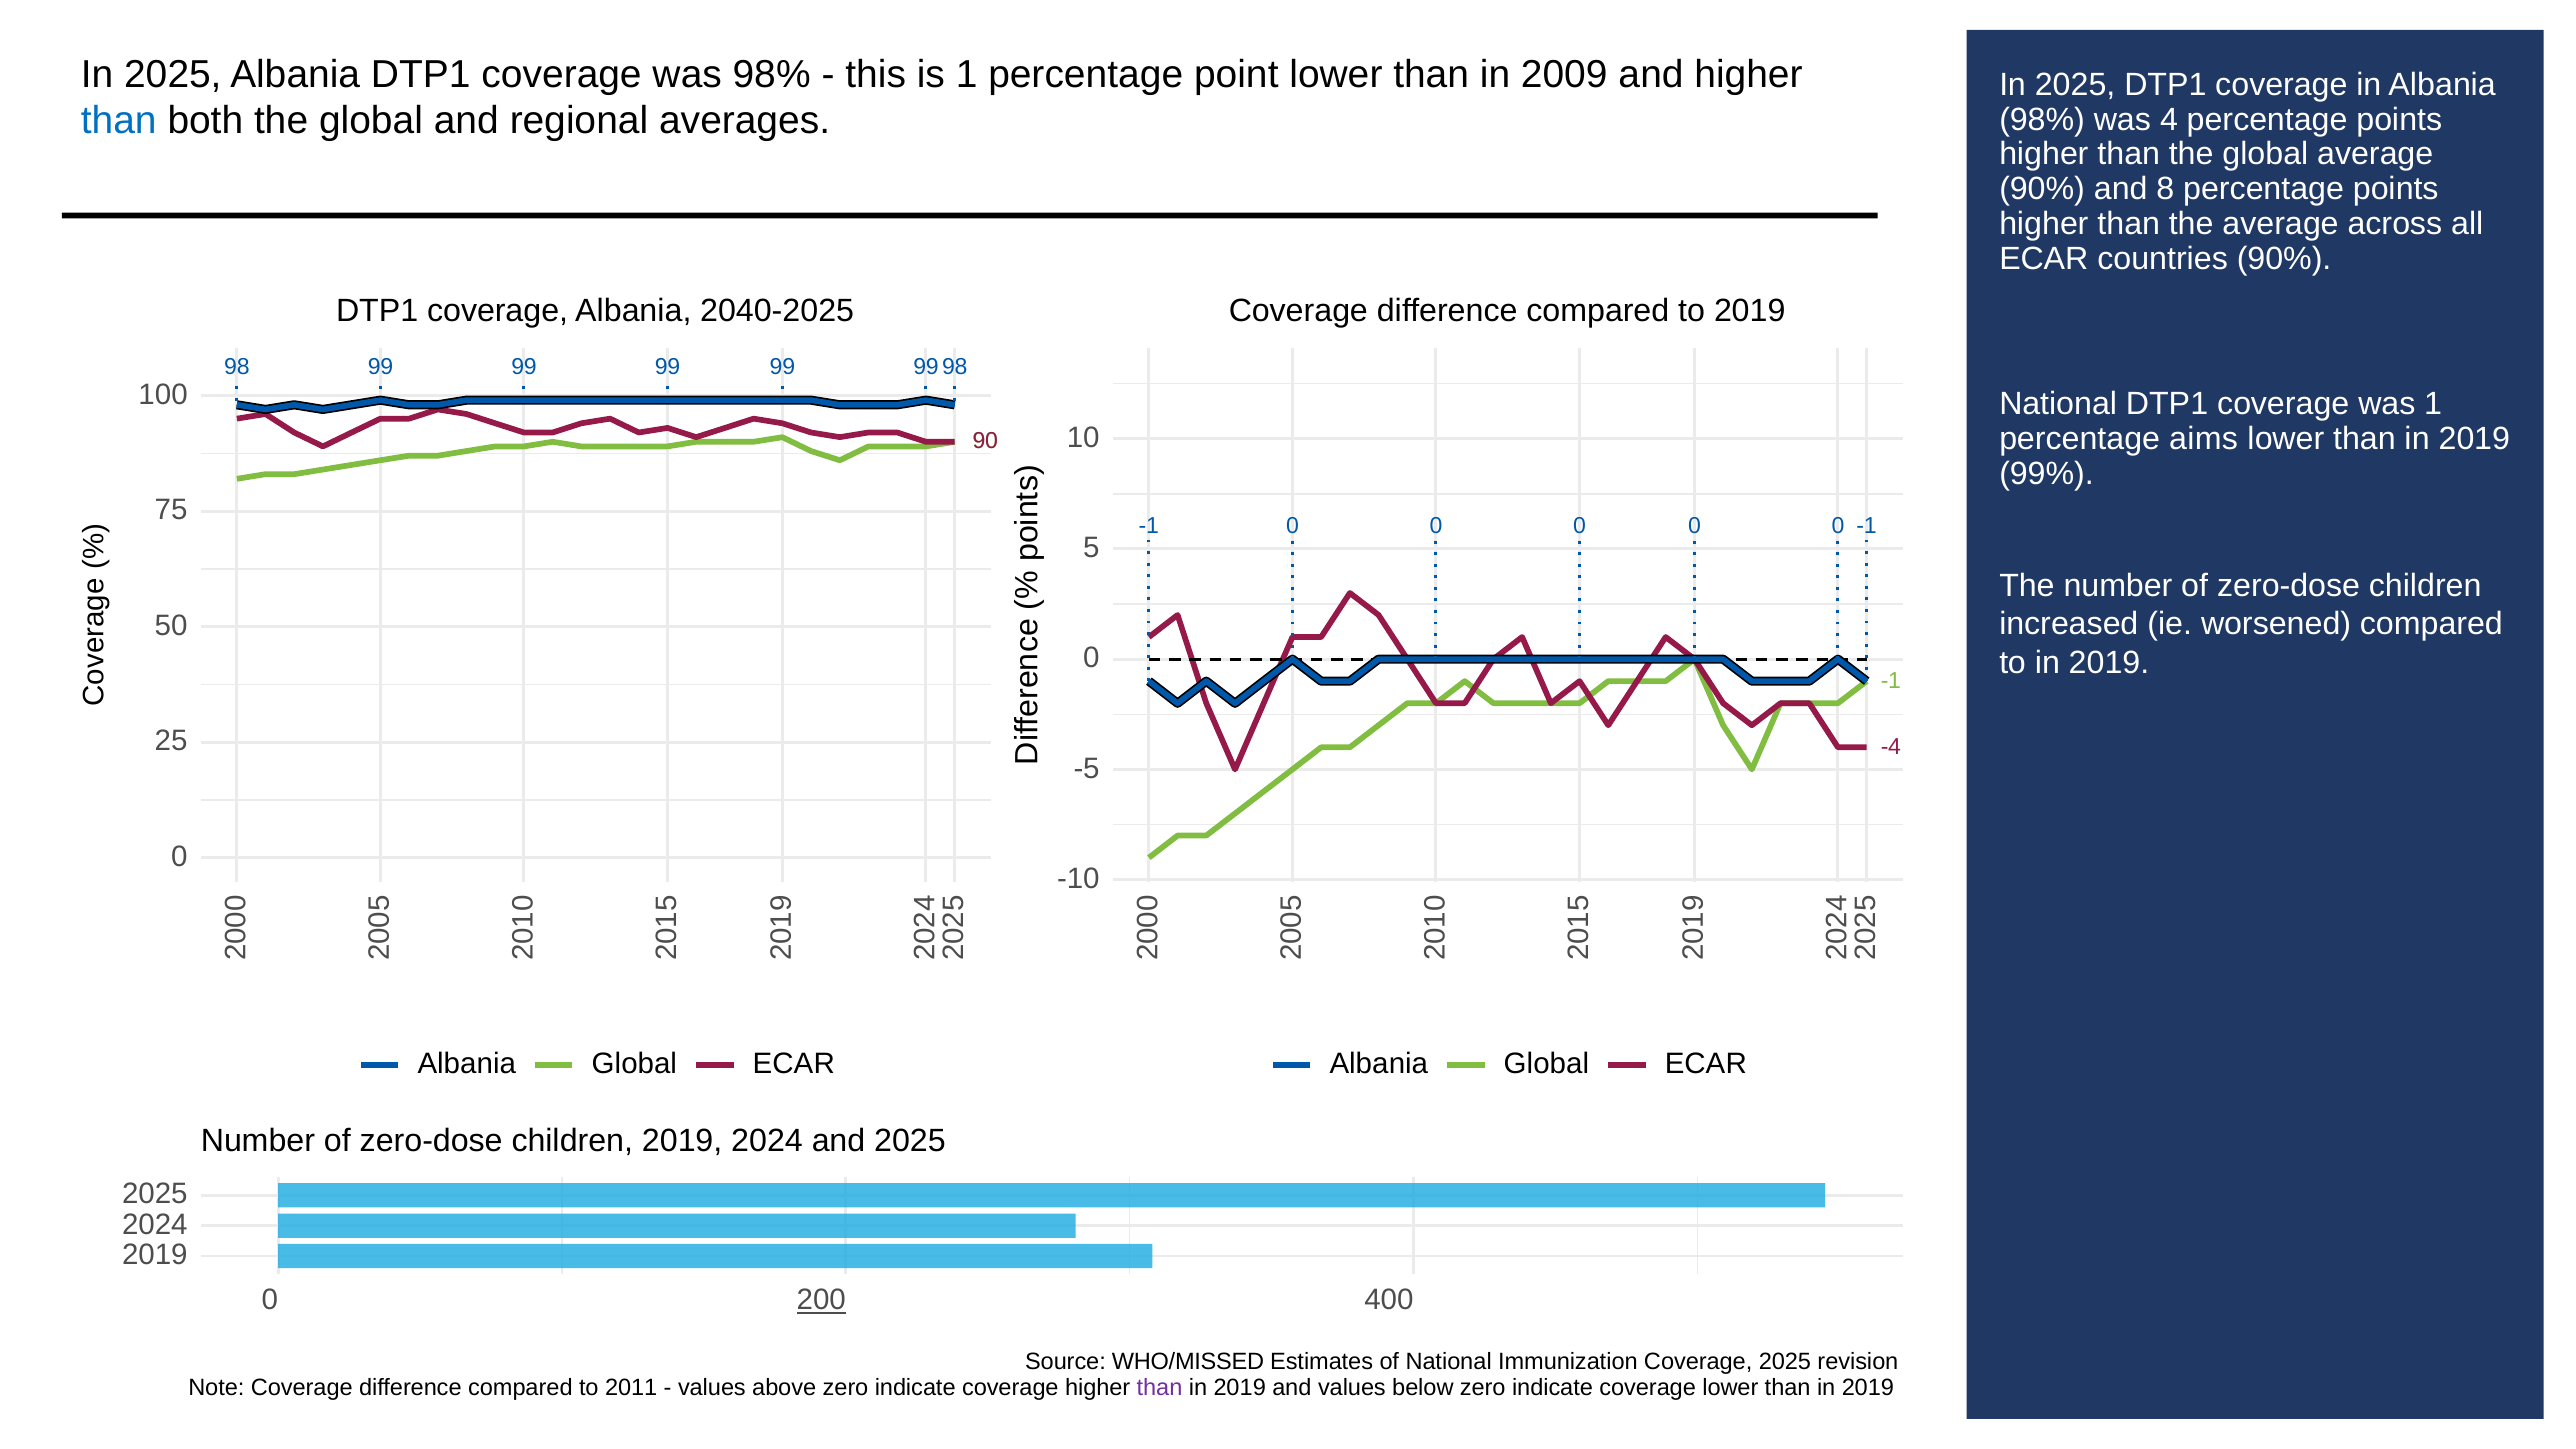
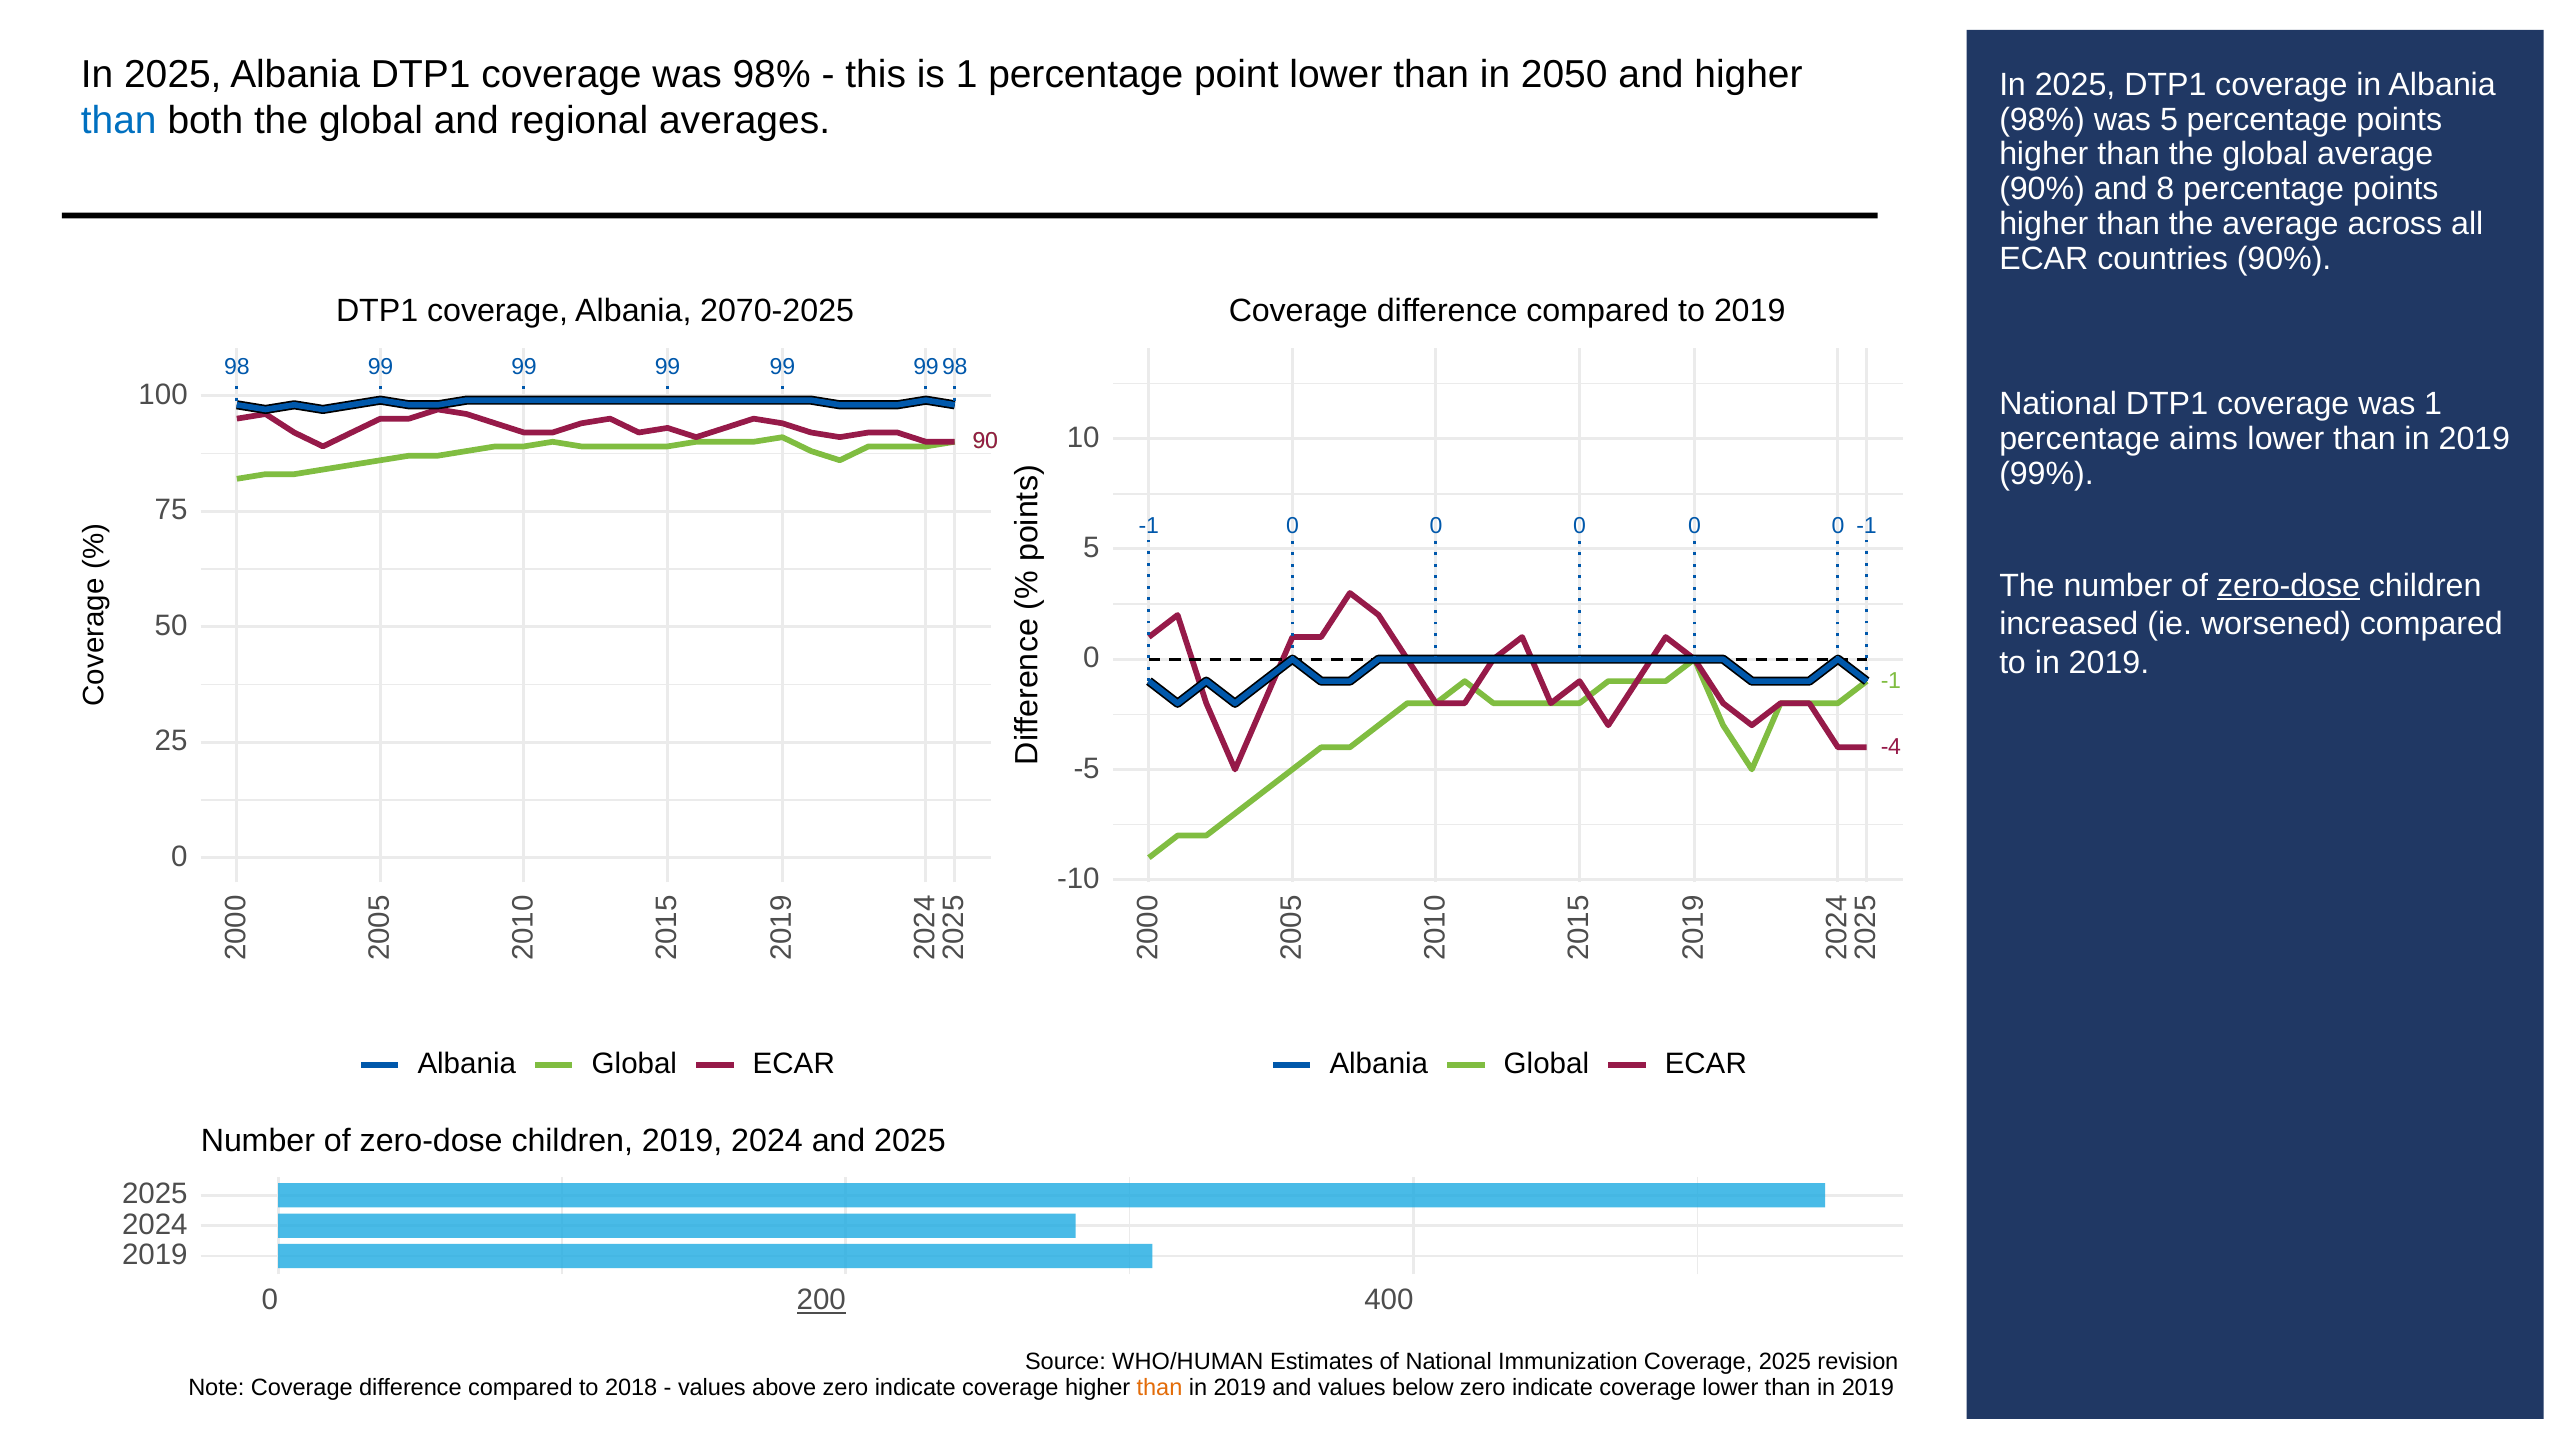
2009: 2009 -> 2050
was 4: 4 -> 5
2040-2025: 2040-2025 -> 2070-2025
zero-dose at (2289, 585) underline: none -> present
WHO/MISSED: WHO/MISSED -> WHO/HUMAN
2011: 2011 -> 2018
than at (1160, 1387) colour: purple -> orange
